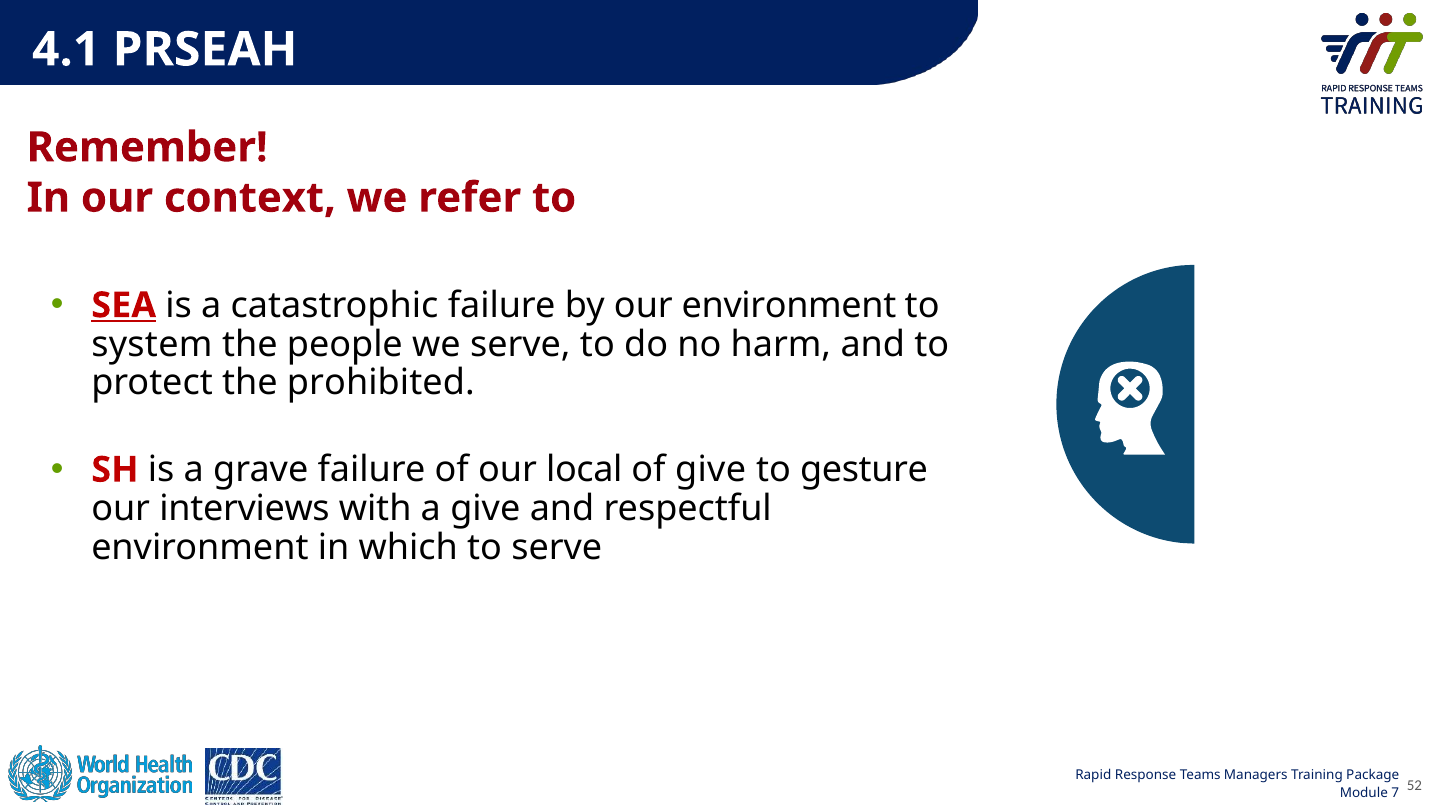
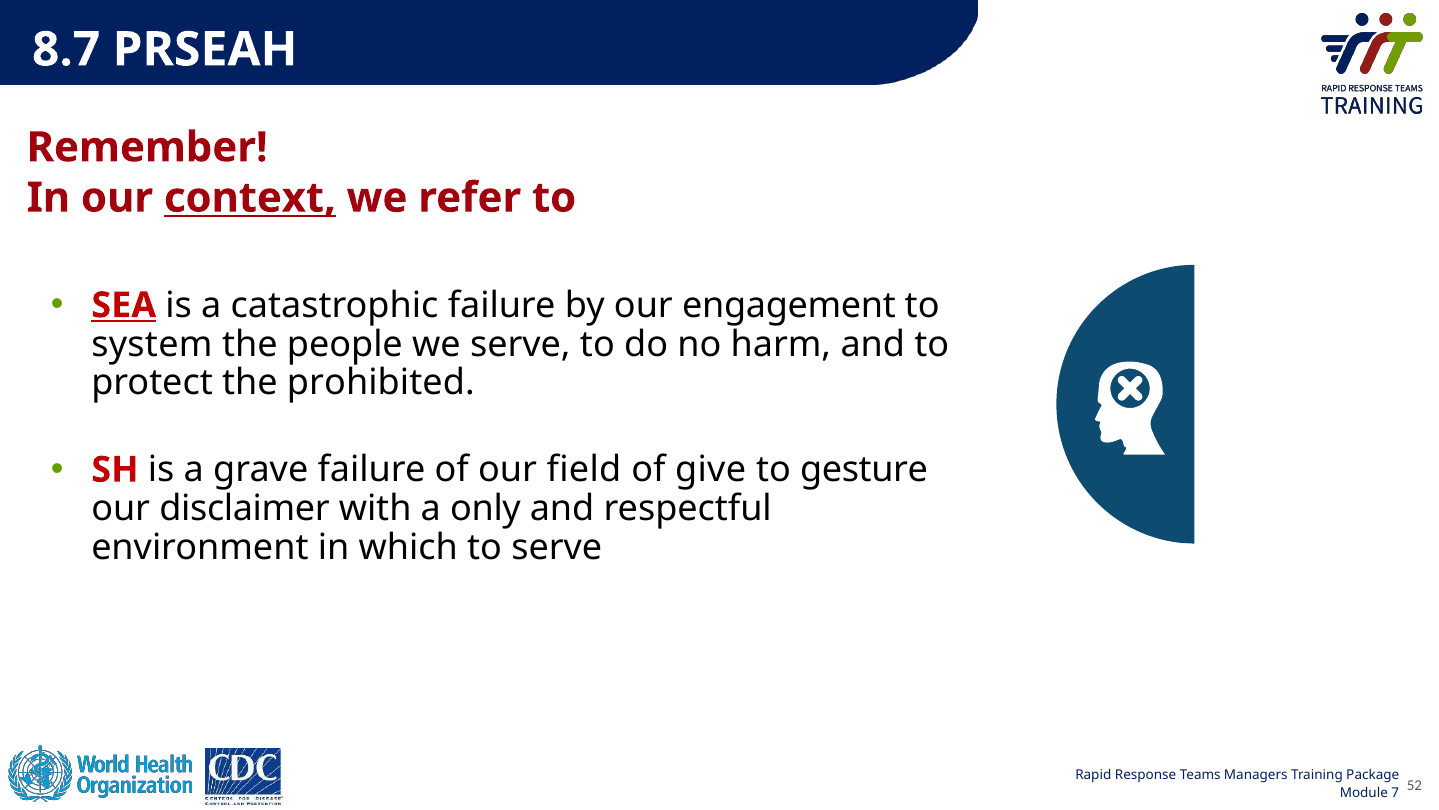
4.1: 4.1 -> 8.7
context underline: none -> present
our environment: environment -> engagement
local: local -> field
interviews: interviews -> disclaimer
a give: give -> only
